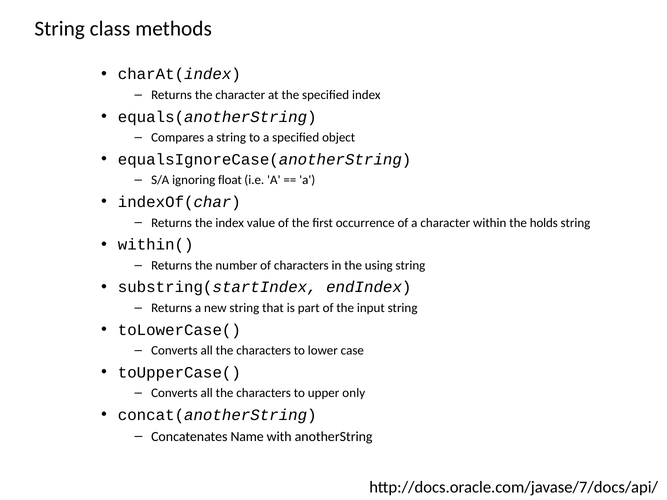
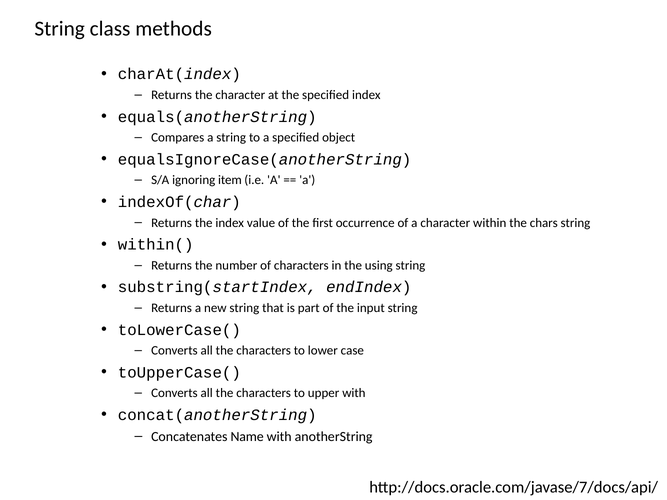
float: float -> item
holds: holds -> chars
upper only: only -> with
